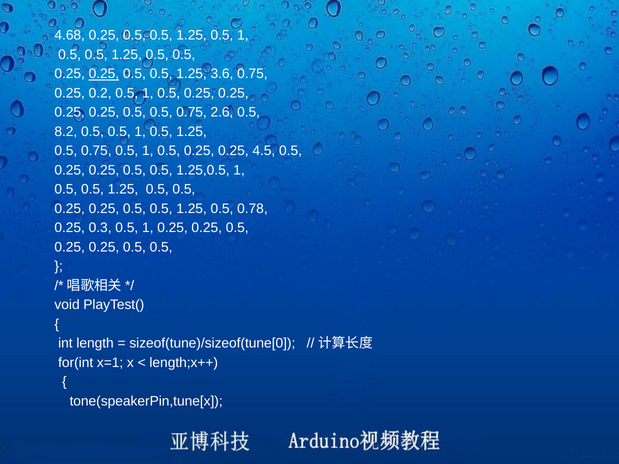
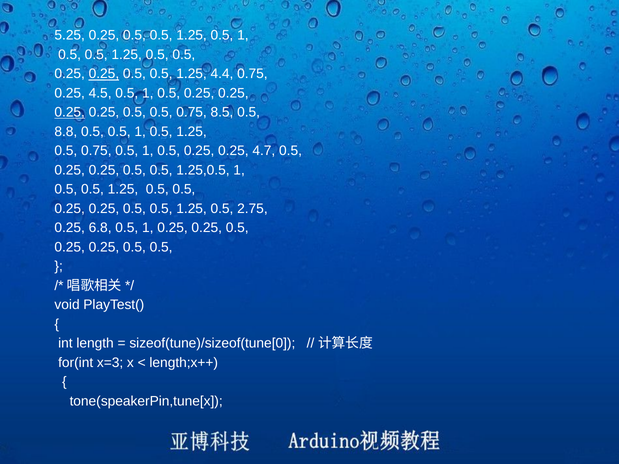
4.68: 4.68 -> 5.25
3.6: 3.6 -> 4.4
0.2: 0.2 -> 4.5
0.25 at (70, 112) underline: none -> present
2.6: 2.6 -> 8.5
8.2: 8.2 -> 8.8
4.5: 4.5 -> 4.7
0.78: 0.78 -> 2.75
0.3: 0.3 -> 6.8
x=1: x=1 -> x=3
